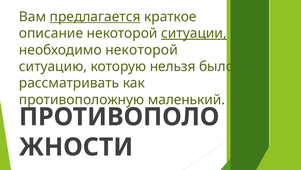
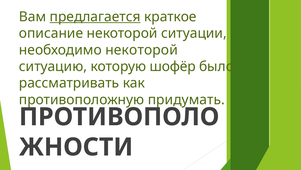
ситуации underline: present -> none
нельзя: нельзя -> шофёр
маленький: маленький -> придумать
